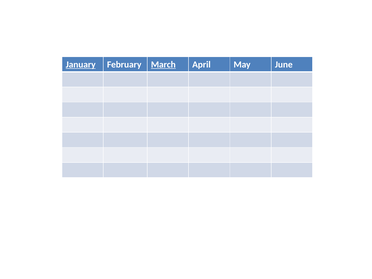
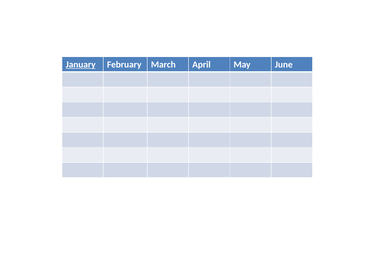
March underline: present -> none
